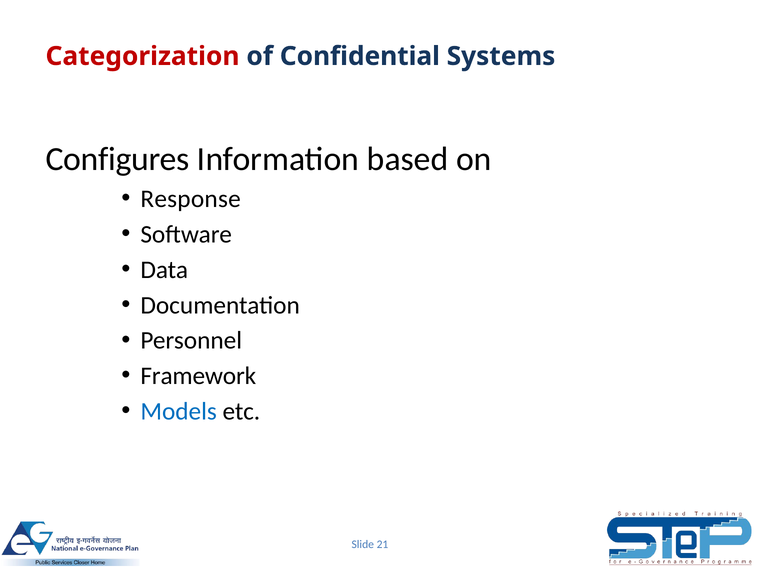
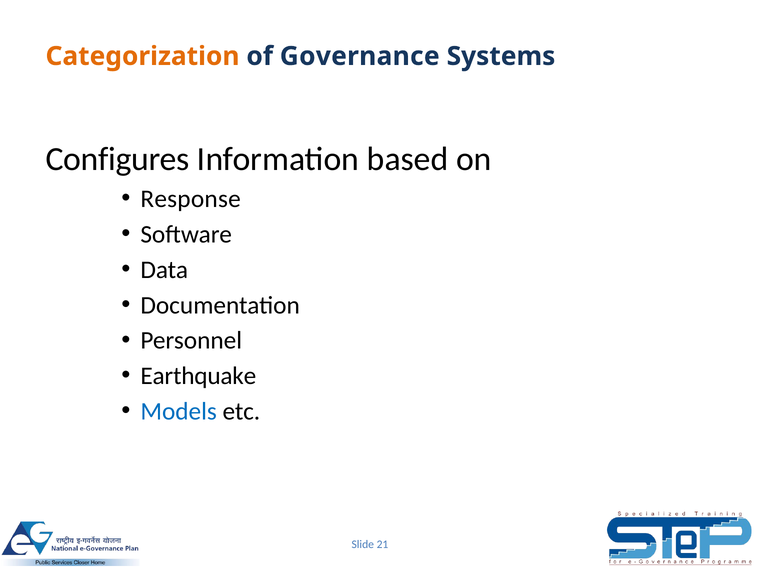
Categorization colour: red -> orange
Confidential: Confidential -> Governance
Framework: Framework -> Earthquake
